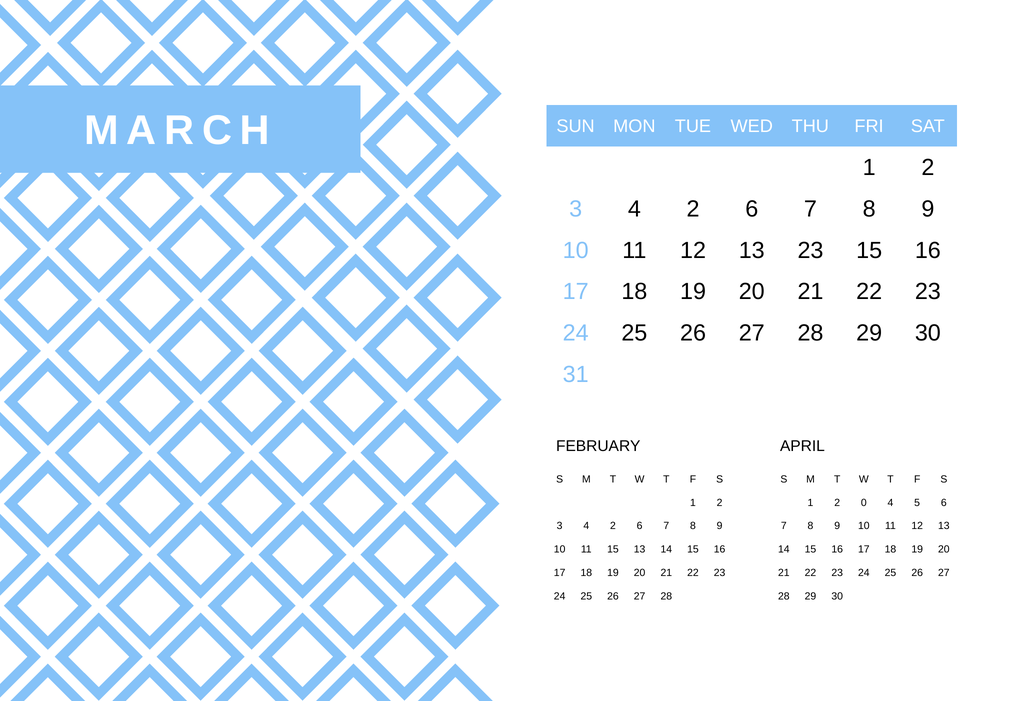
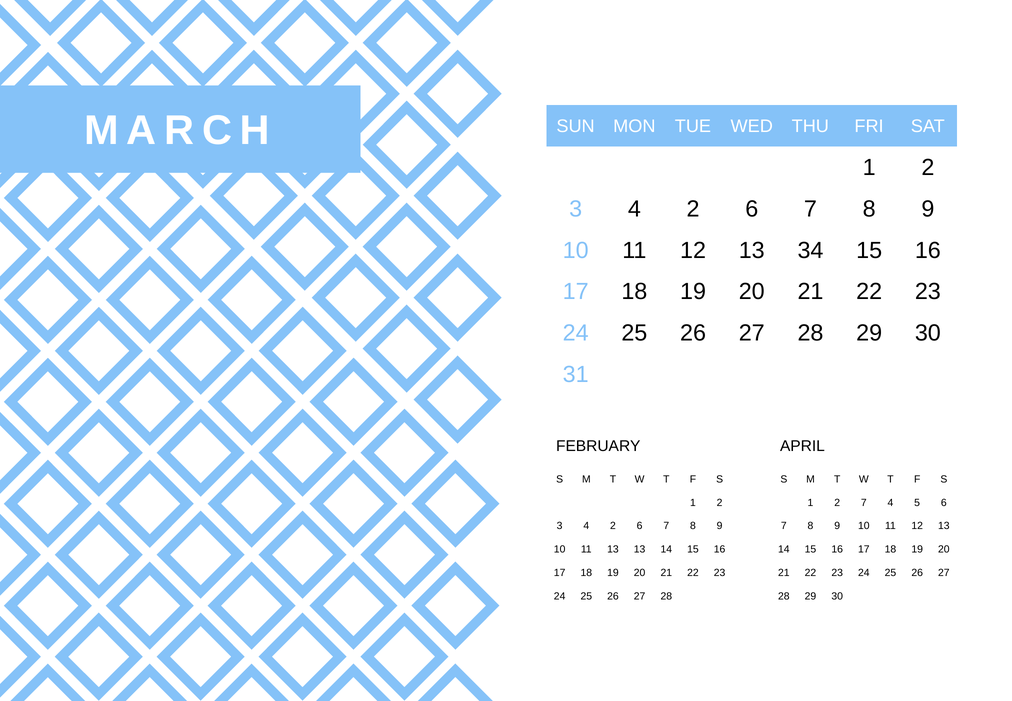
13 23: 23 -> 34
2 0: 0 -> 7
11 15: 15 -> 13
